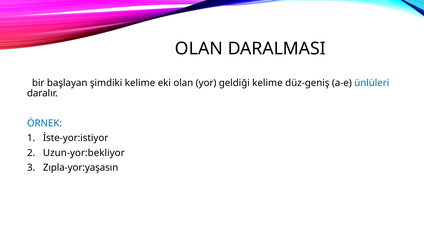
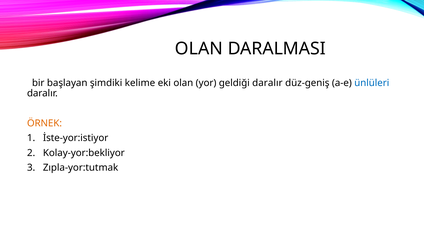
geldiği kelime: kelime -> daralır
ÖRNEK colour: blue -> orange
Uzun-yor:bekliyor: Uzun-yor:bekliyor -> Kolay-yor:bekliyor
Zıpla-yor:yaşasın: Zıpla-yor:yaşasın -> Zıpla-yor:tutmak
